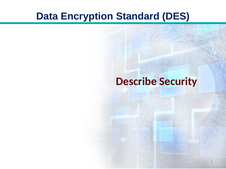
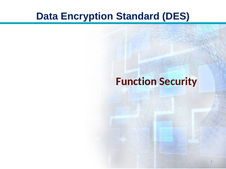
Describe: Describe -> Function
